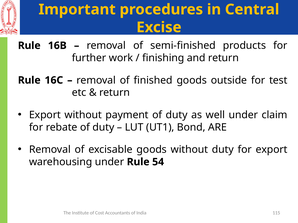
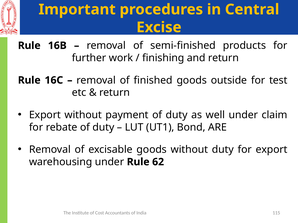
54: 54 -> 62
